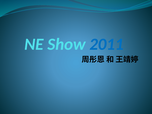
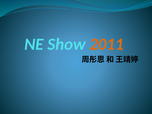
2011 colour: blue -> orange
